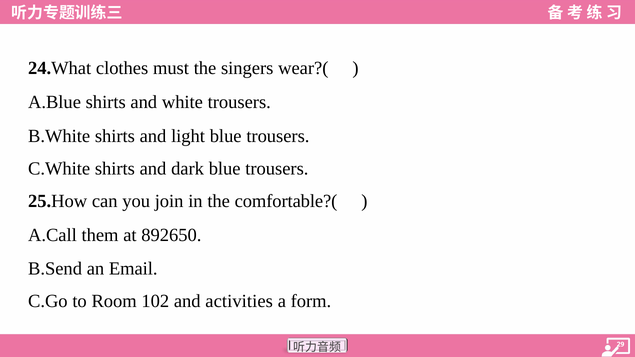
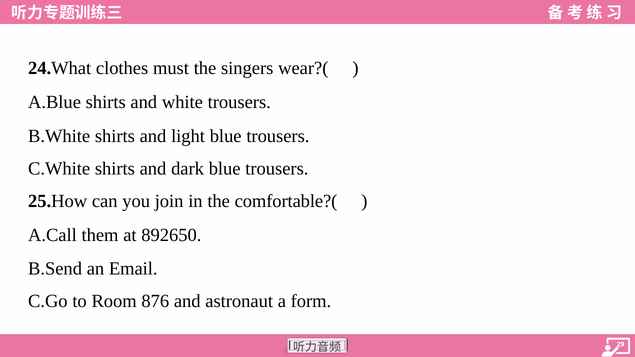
102: 102 -> 876
activities: activities -> astronaut
